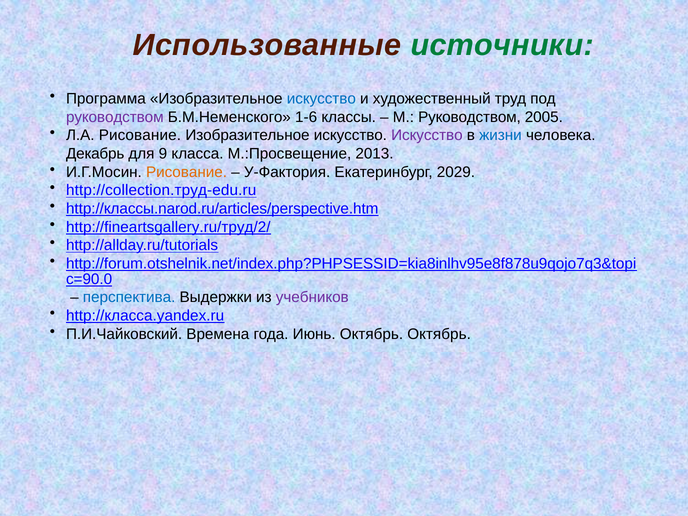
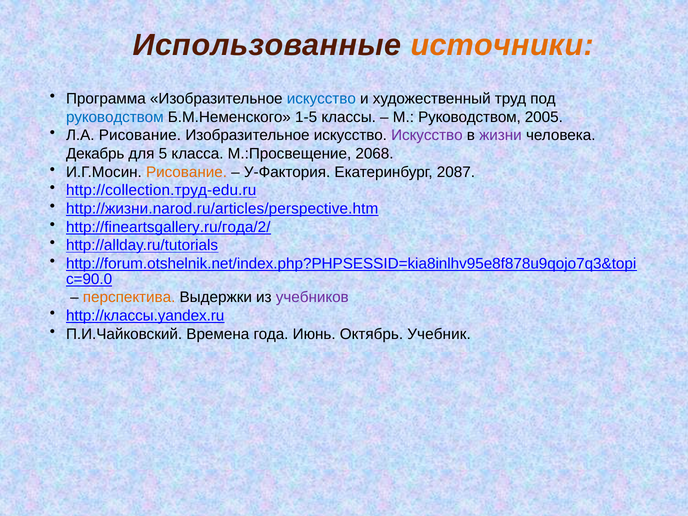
источники colour: green -> orange
руководством at (115, 117) colour: purple -> blue
1-6: 1-6 -> 1-5
жизни colour: blue -> purple
9: 9 -> 5
2013: 2013 -> 2068
2029: 2029 -> 2087
http://классы.narod.ru/articles/perspective.htm: http://классы.narod.ru/articles/perspective.htm -> http://жизни.narod.ru/articles/perspective.htm
http://fineartsgallery.ru/труд/2/: http://fineartsgallery.ru/труд/2/ -> http://fineartsgallery.ru/года/2/
перспектива colour: blue -> orange
http://класса.yandex.ru: http://класса.yandex.ru -> http://классы.yandex.ru
Октябрь Октябрь: Октябрь -> Учебник
